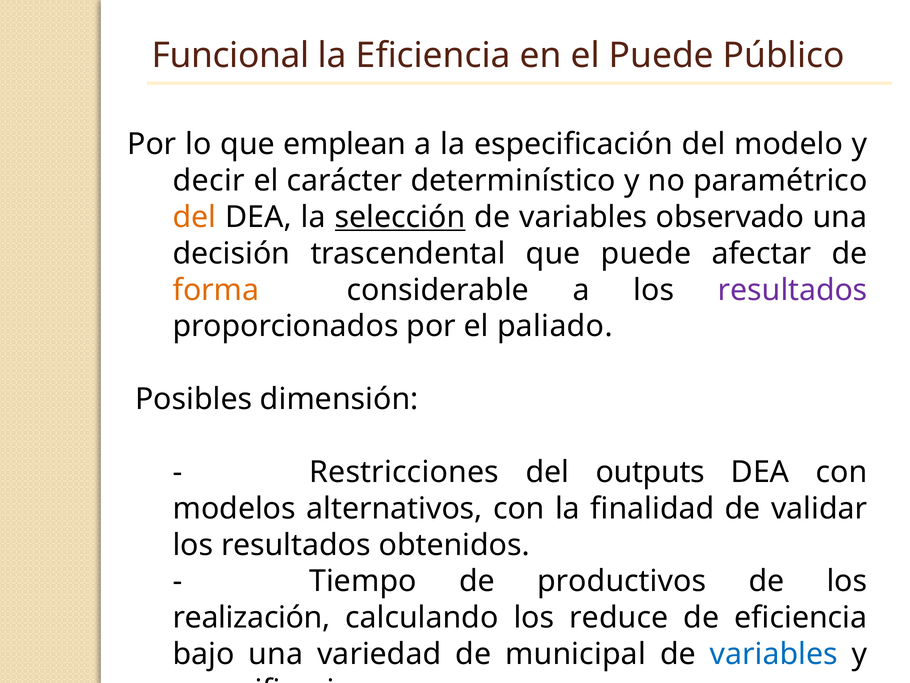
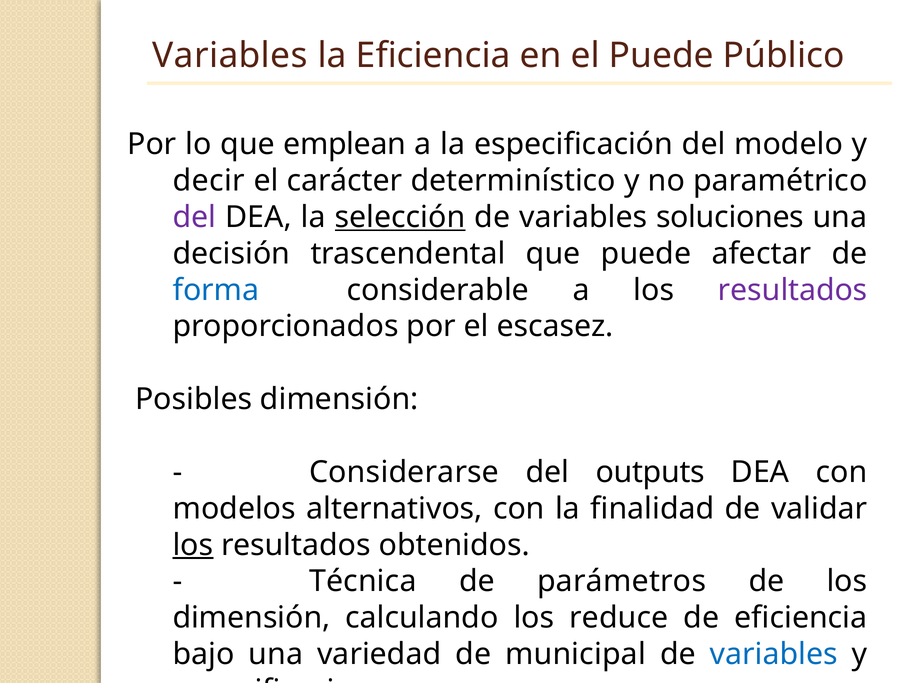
Funcional at (230, 55): Funcional -> Variables
del at (194, 217) colour: orange -> purple
observado: observado -> soluciones
forma colour: orange -> blue
paliado: paliado -> escasez
Restricciones: Restricciones -> Considerarse
los at (193, 545) underline: none -> present
Tiempo: Tiempo -> Técnica
productivos: productivos -> parámetros
realización at (252, 617): realización -> dimensión
